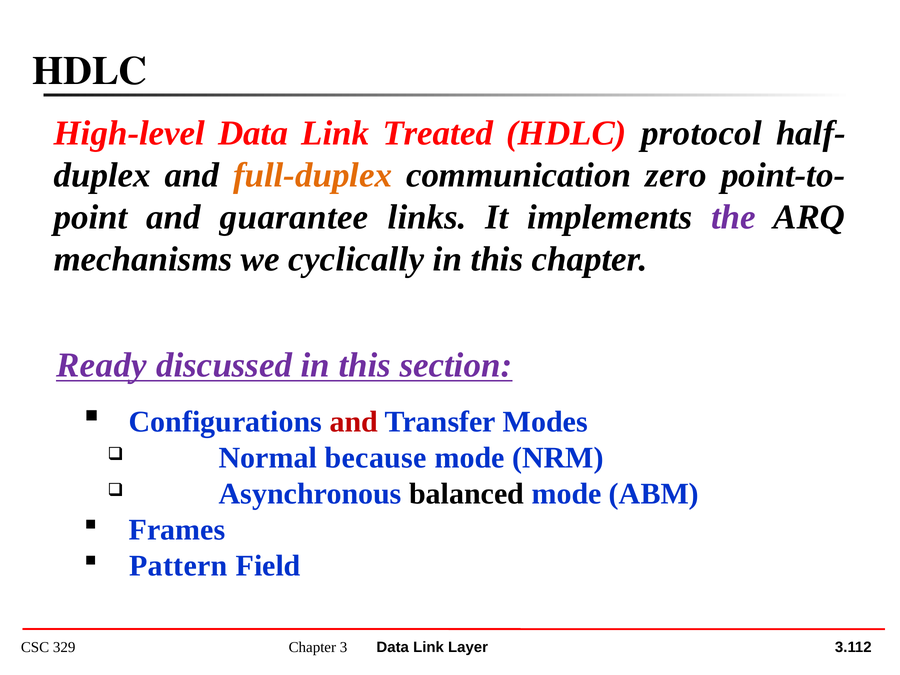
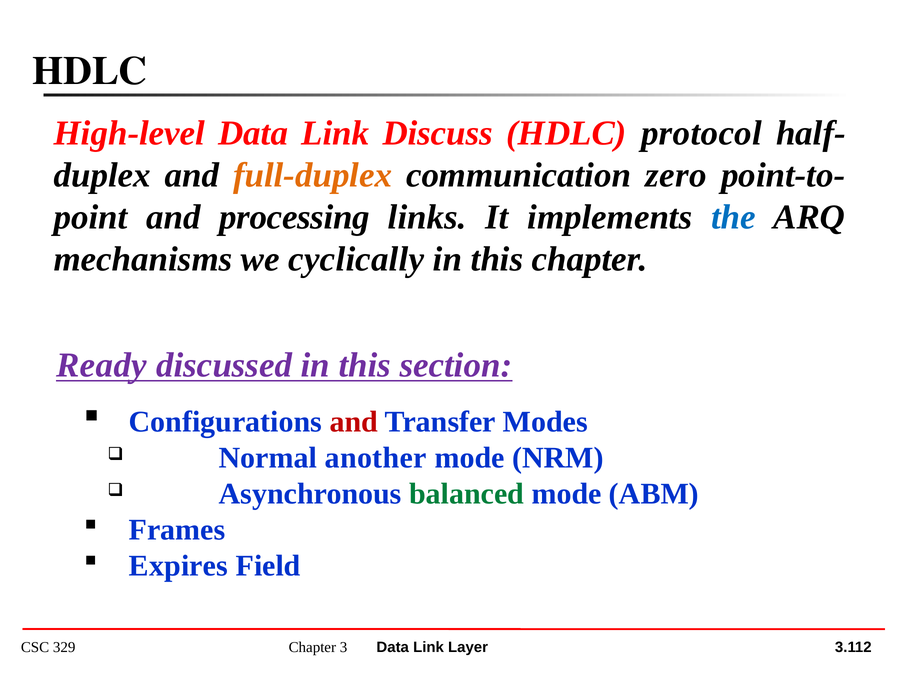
Treated: Treated -> Discuss
guarantee: guarantee -> processing
the colour: purple -> blue
because: because -> another
balanced colour: black -> green
Pattern: Pattern -> Expires
